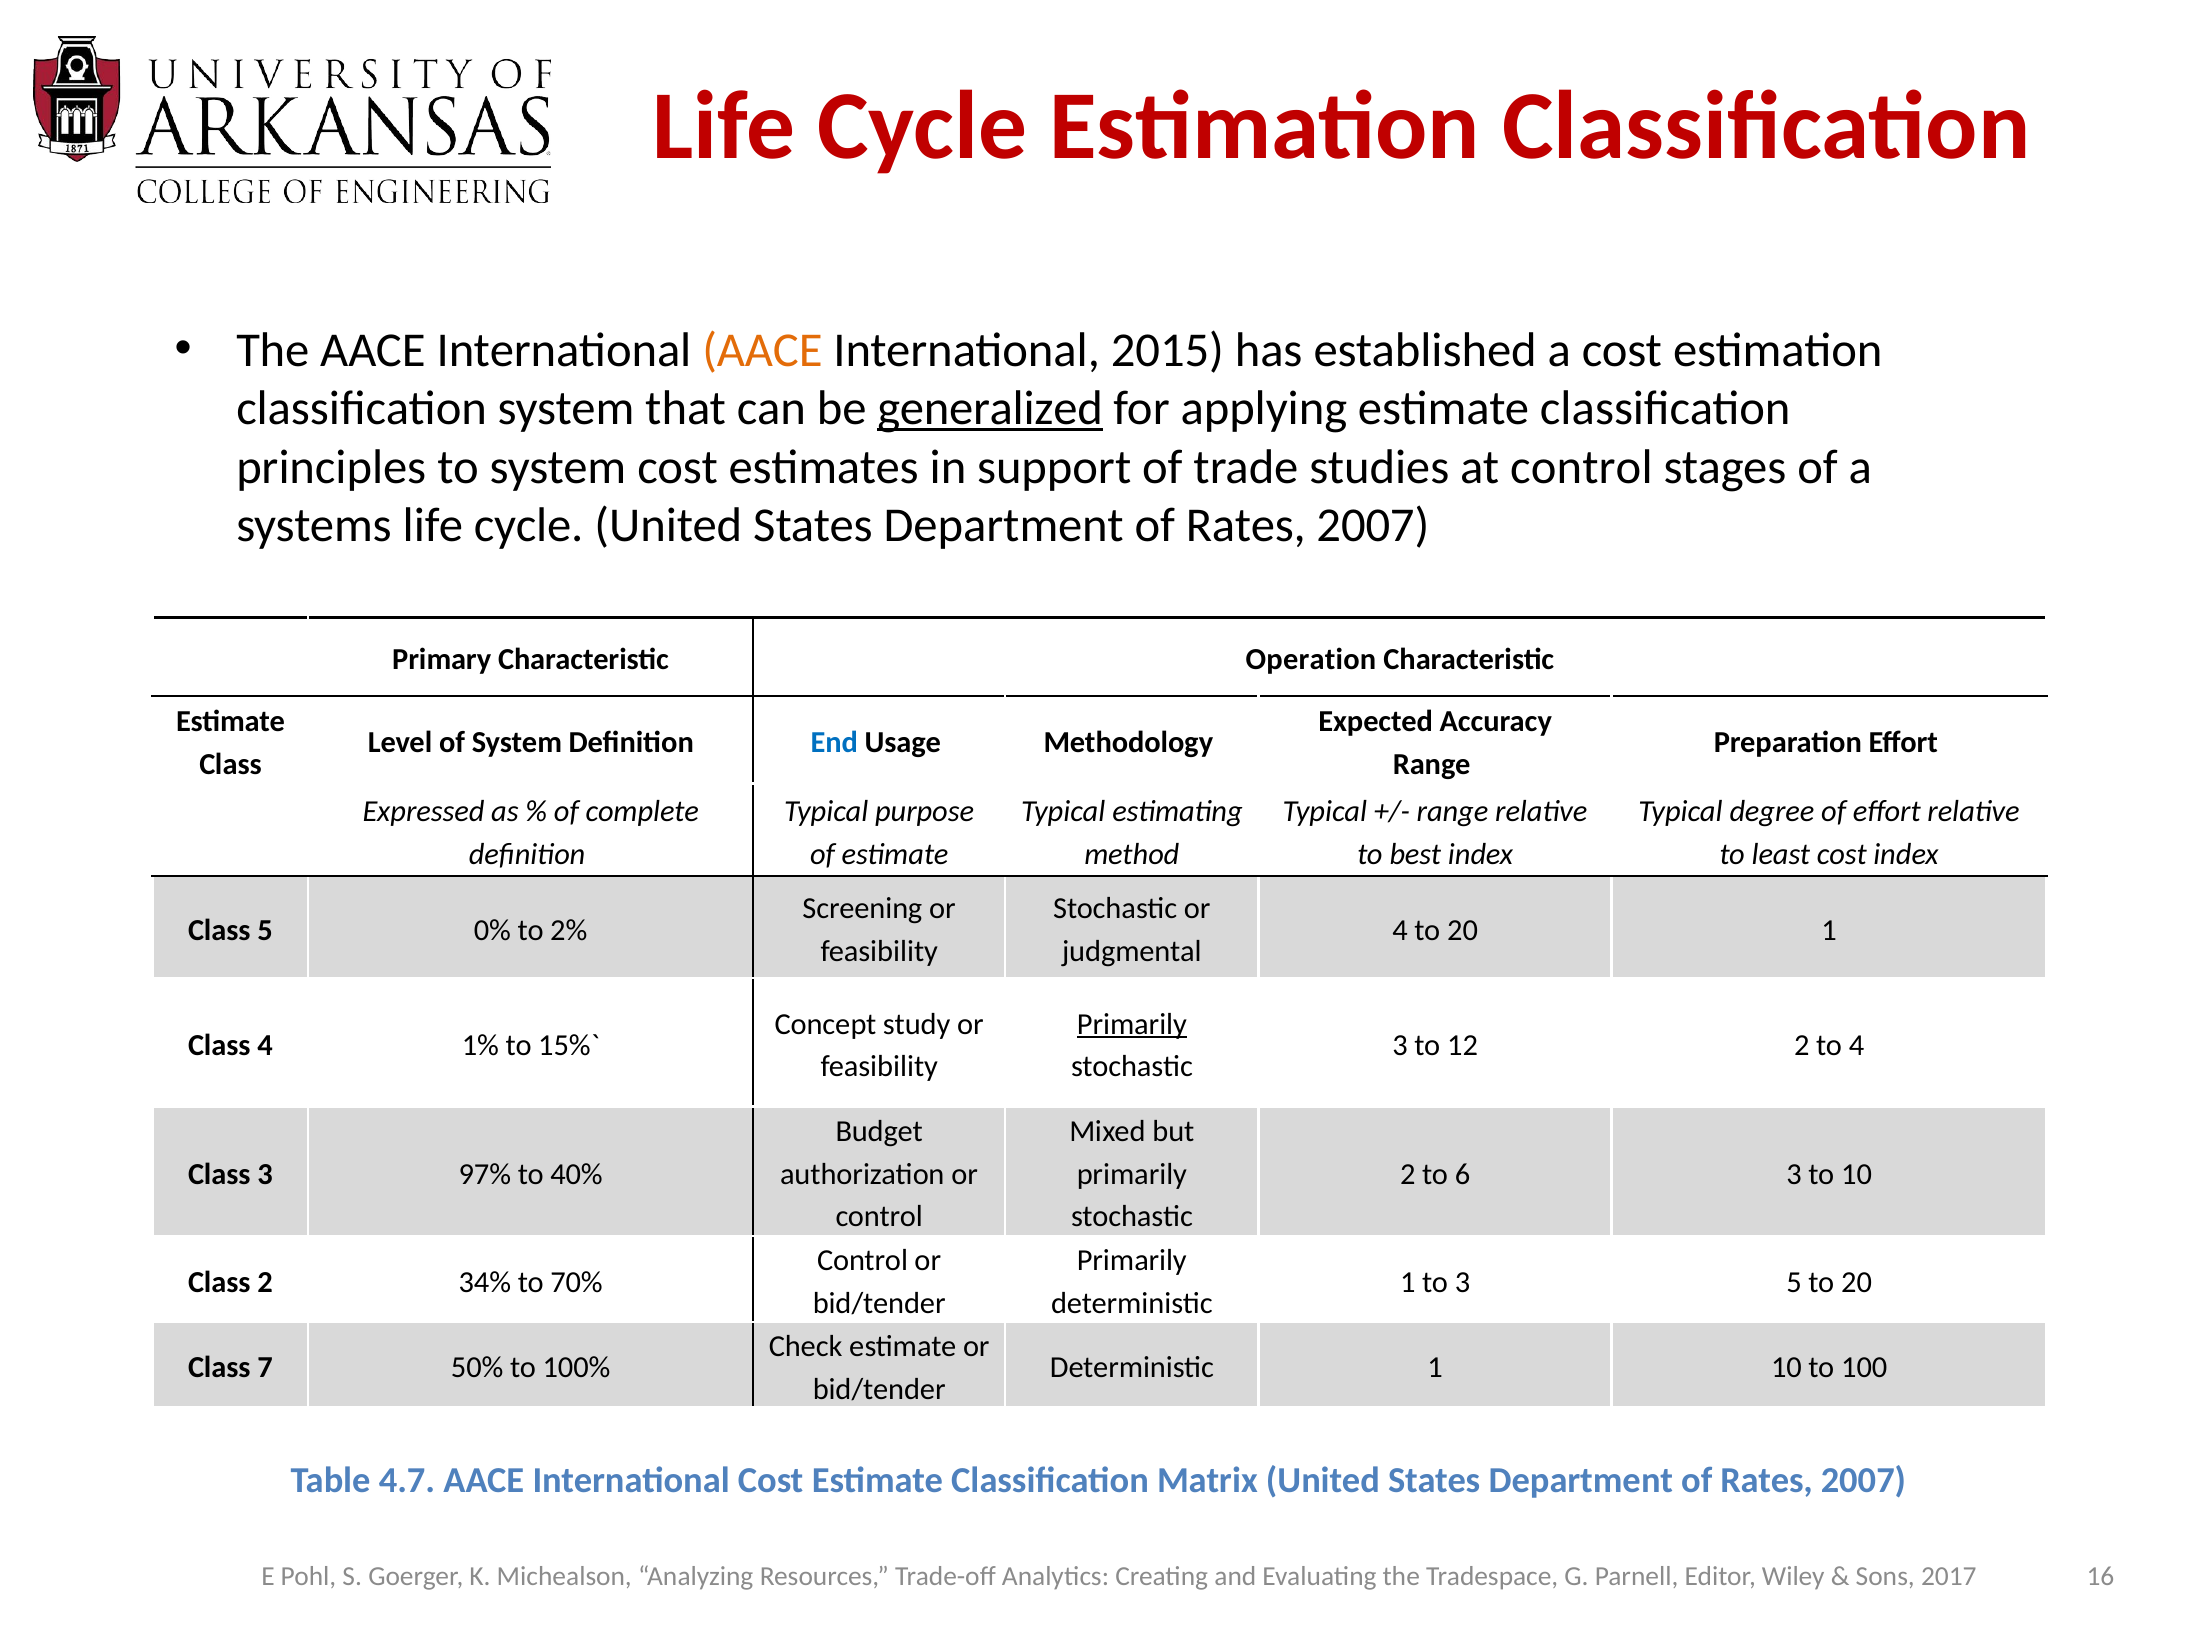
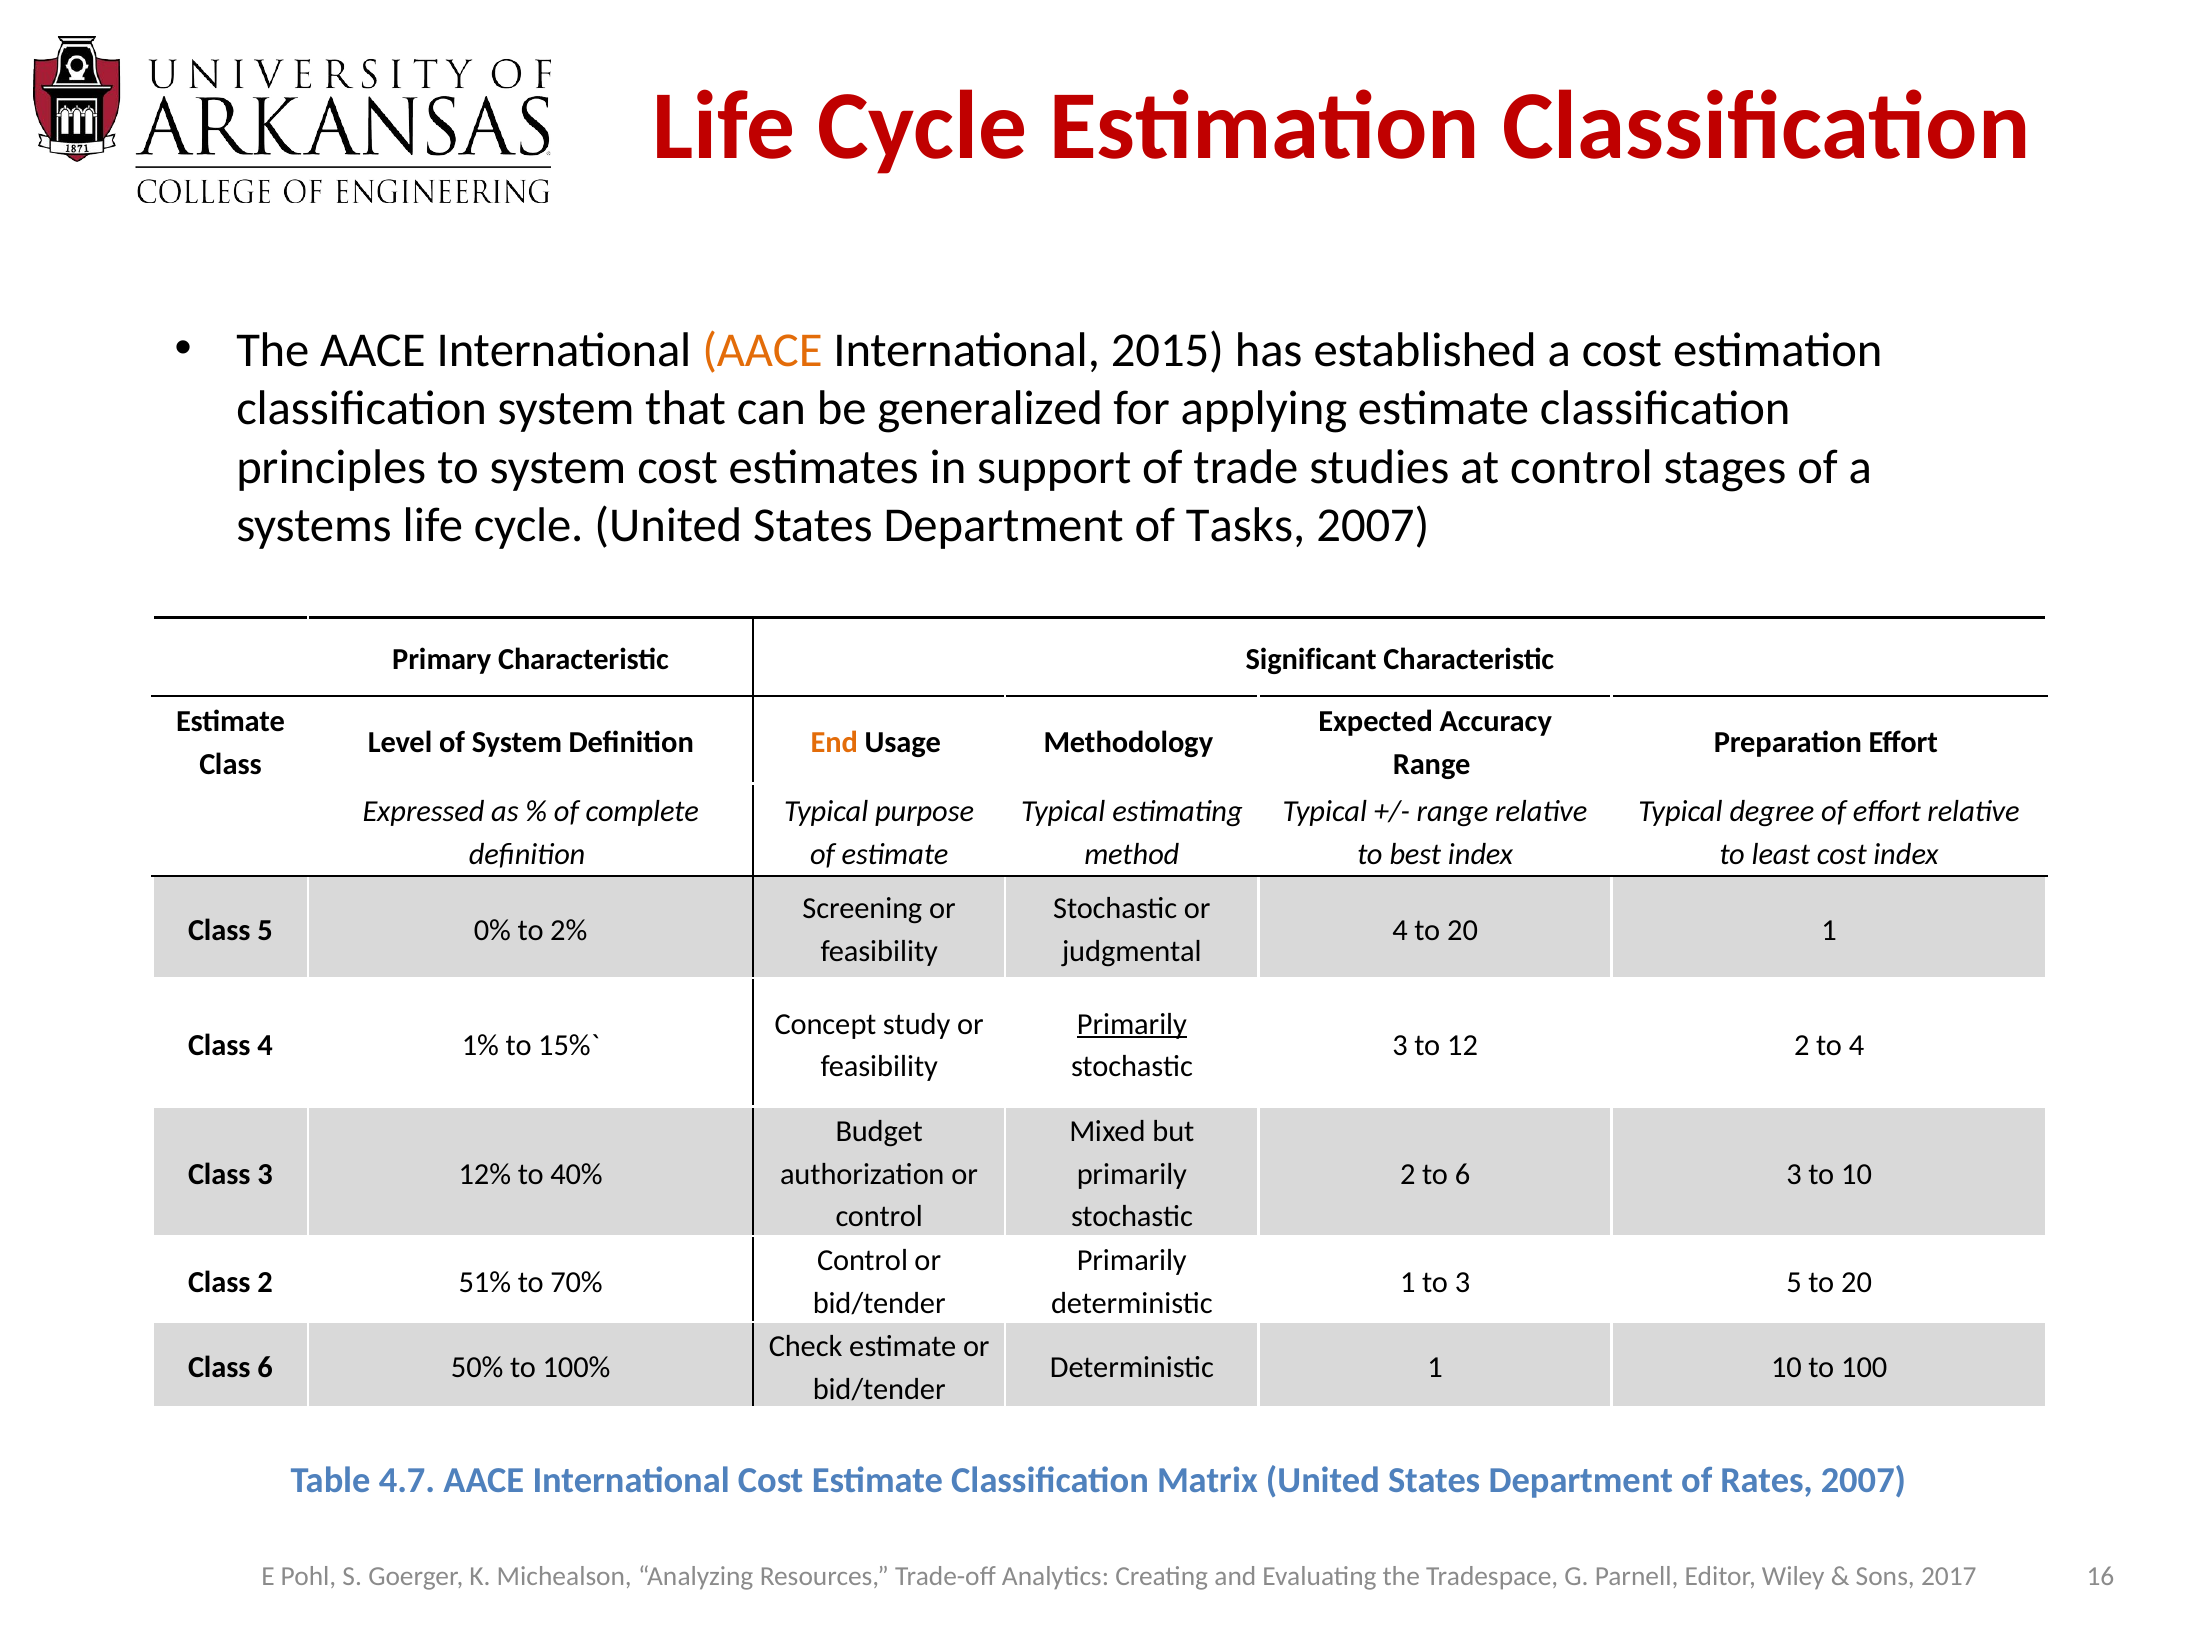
generalized underline: present -> none
Rates at (1246, 526): Rates -> Tasks
Operation: Operation -> Significant
End colour: blue -> orange
97%: 97% -> 12%
34%: 34% -> 51%
Class 7: 7 -> 6
